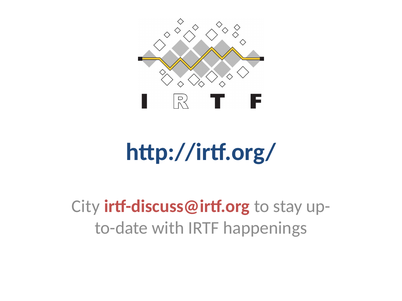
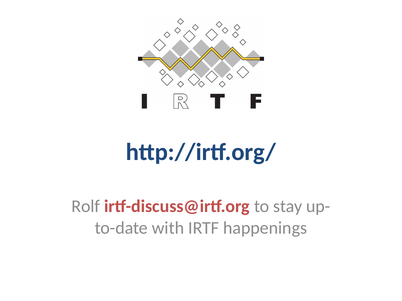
City: City -> Rolf
